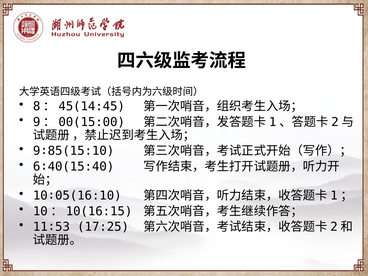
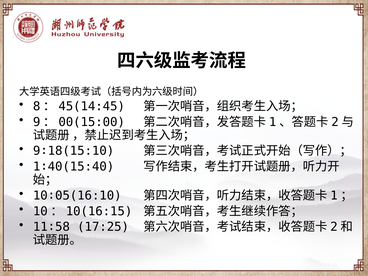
9∶85(15:10: 9∶85(15:10 -> 9∶18(15:10
6∶40(15:40: 6∶40(15:40 -> 1∶40(15:40
11∶53: 11∶53 -> 11∶58
